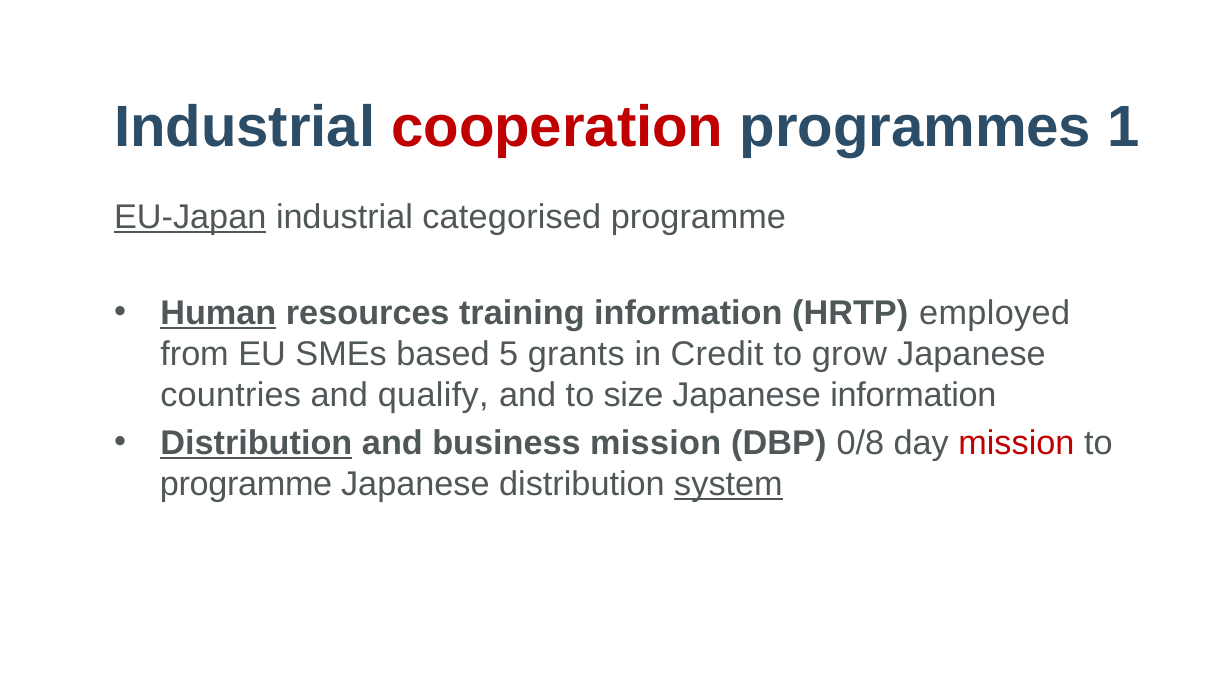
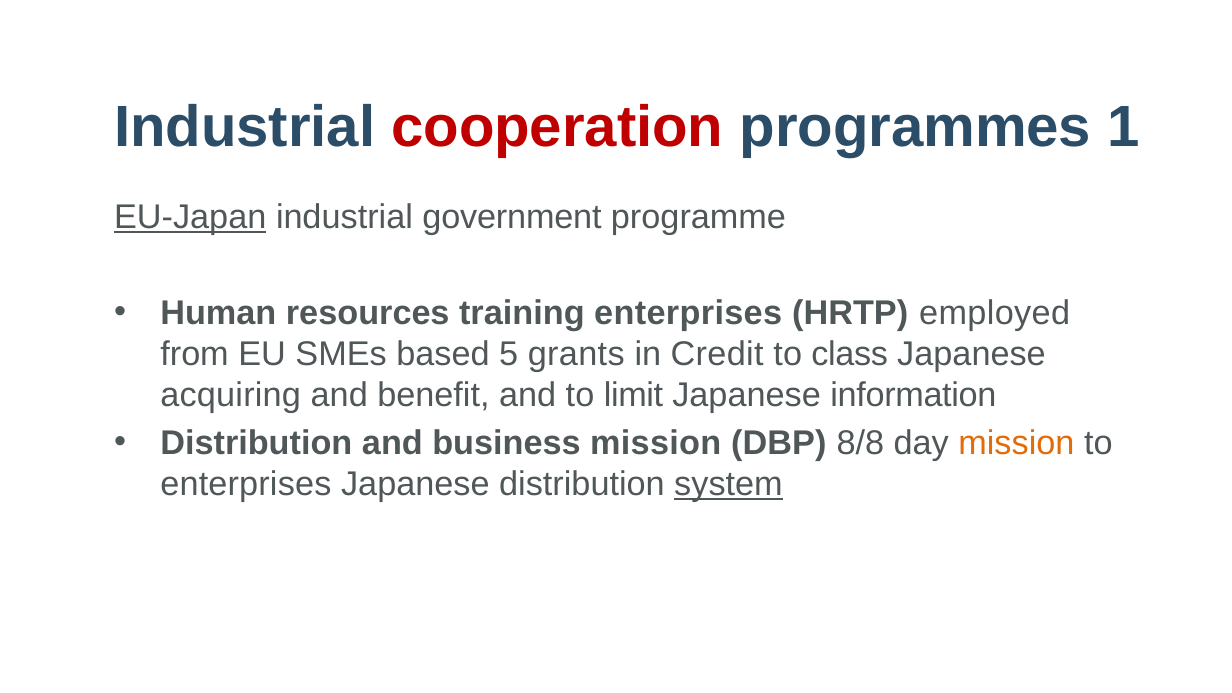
categorised: categorised -> government
Human underline: present -> none
training information: information -> enterprises
grow: grow -> class
countries: countries -> acquiring
qualify: qualify -> benefit
size: size -> limit
Distribution at (256, 443) underline: present -> none
0/8: 0/8 -> 8/8
mission at (1016, 443) colour: red -> orange
programme at (246, 484): programme -> enterprises
